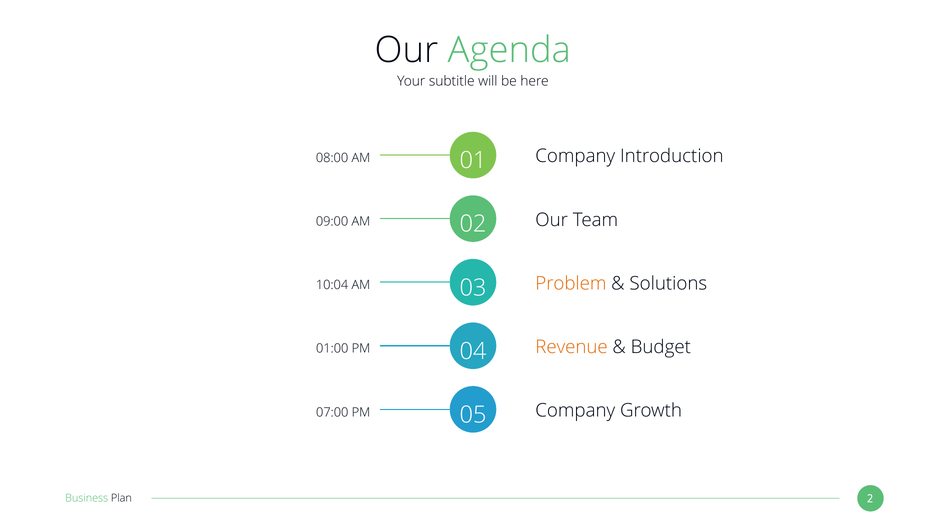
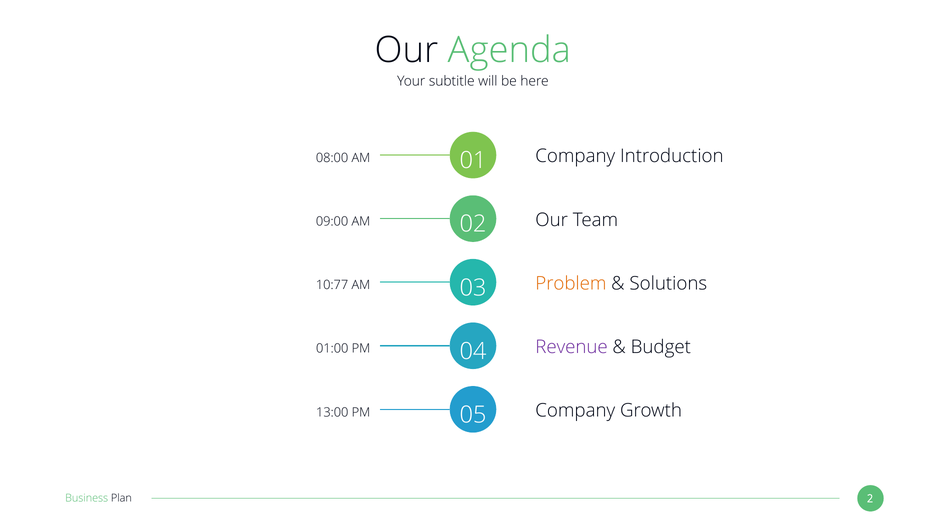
10:04: 10:04 -> 10:77
Revenue colour: orange -> purple
07:00: 07:00 -> 13:00
